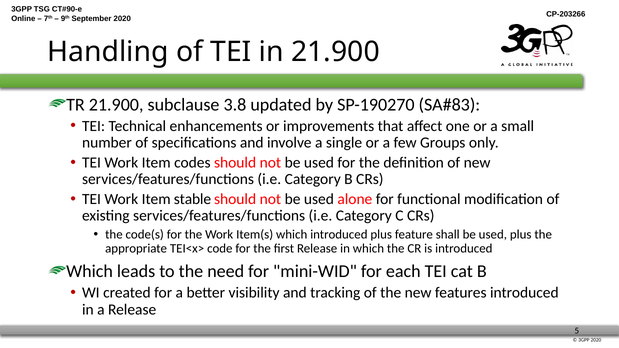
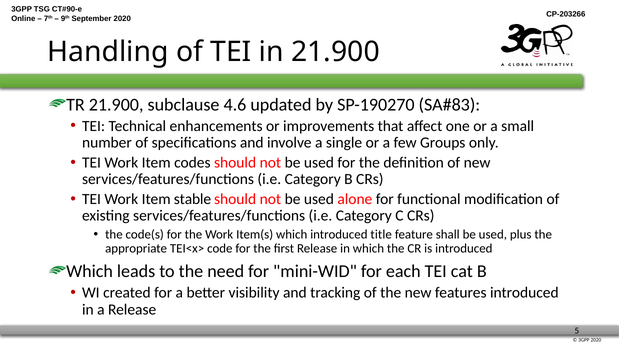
3.8: 3.8 -> 4.6
introduced plus: plus -> title
